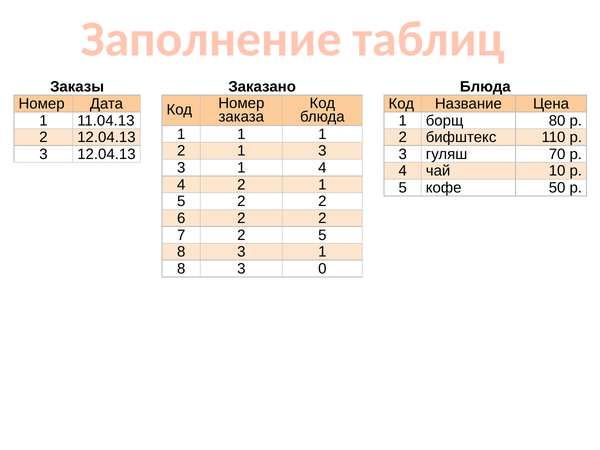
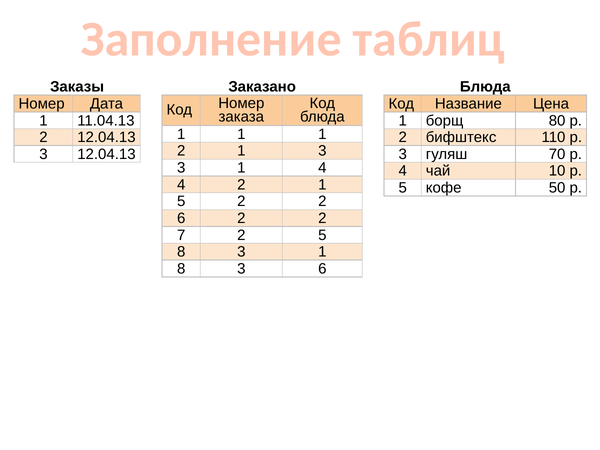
3 0: 0 -> 6
